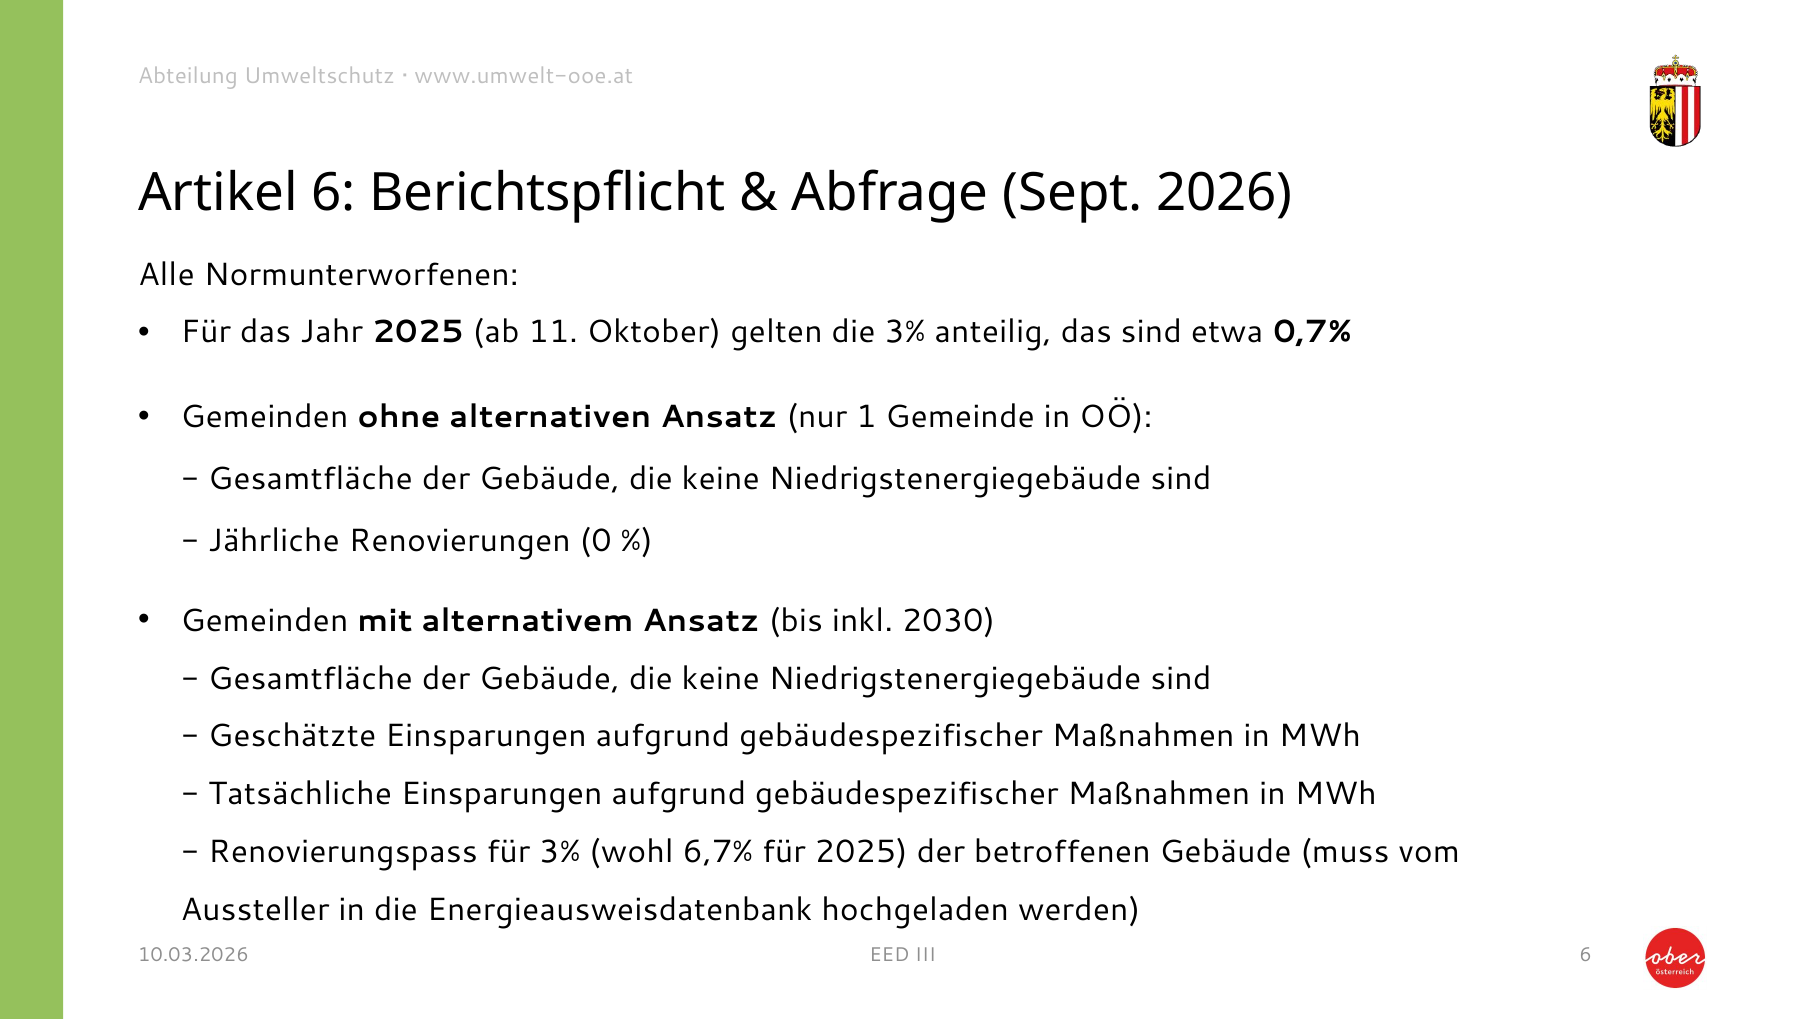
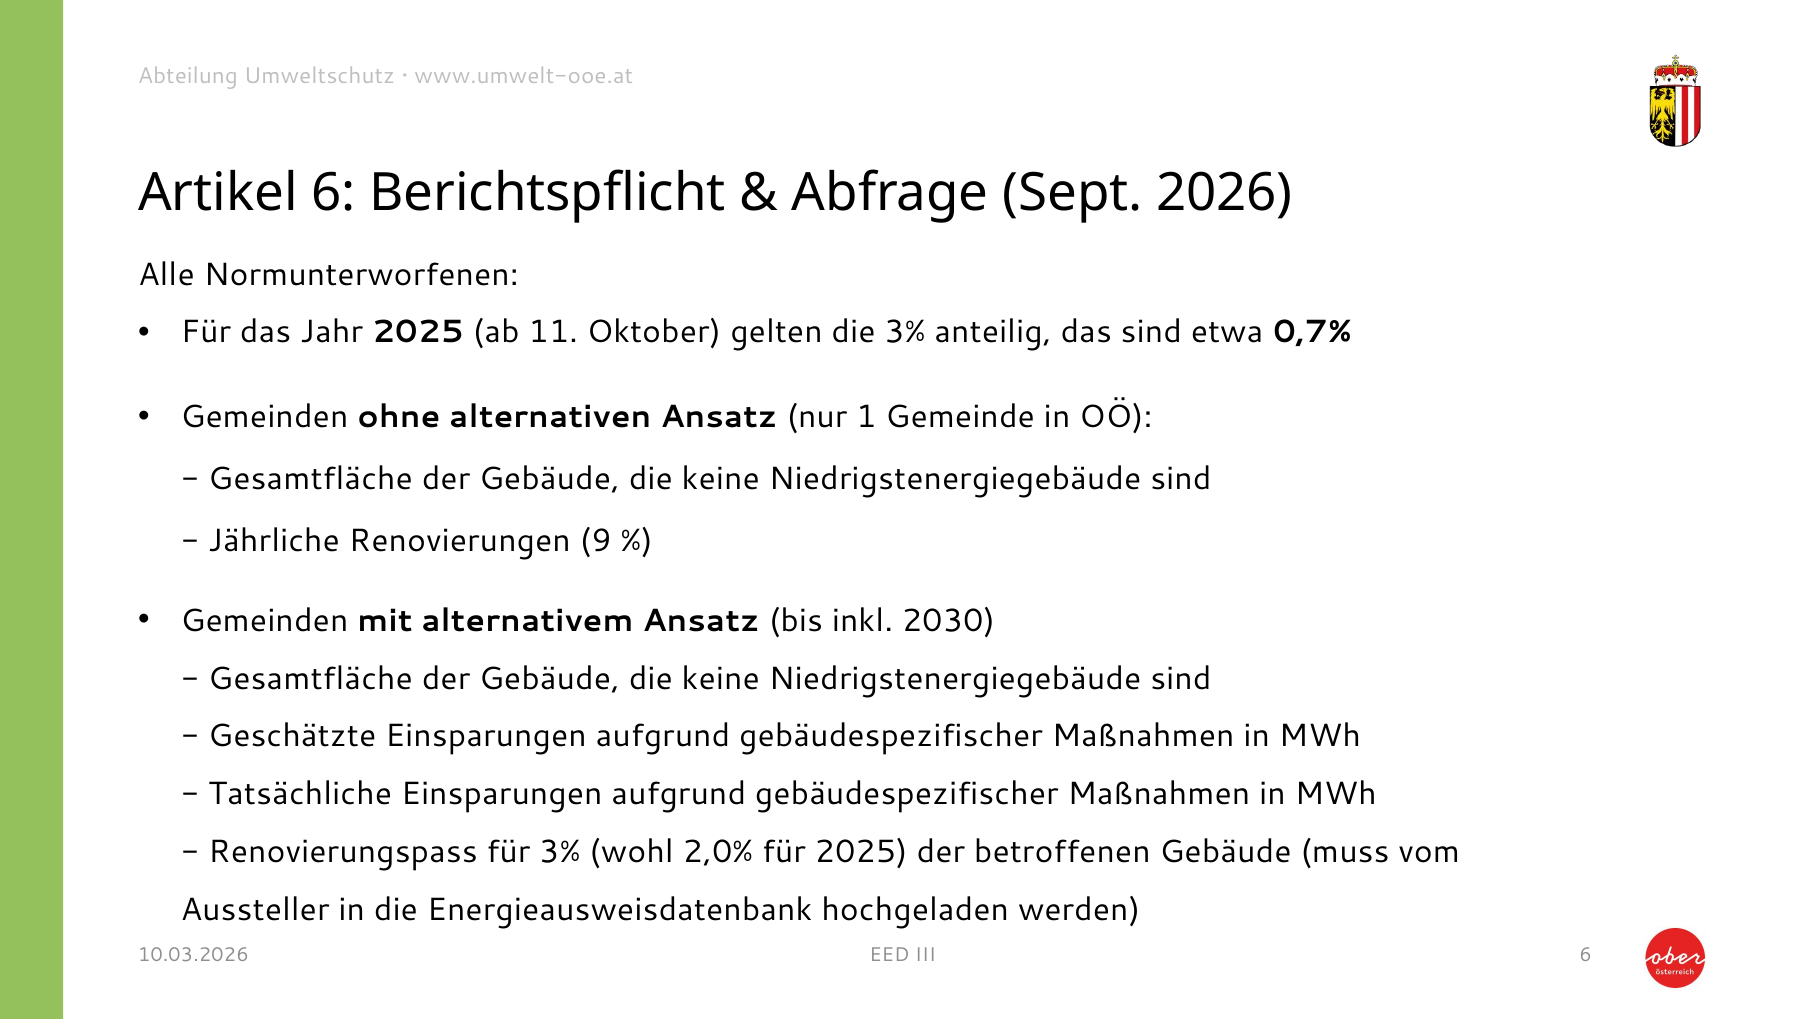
0: 0 -> 9
6,7%: 6,7% -> 2,0%
